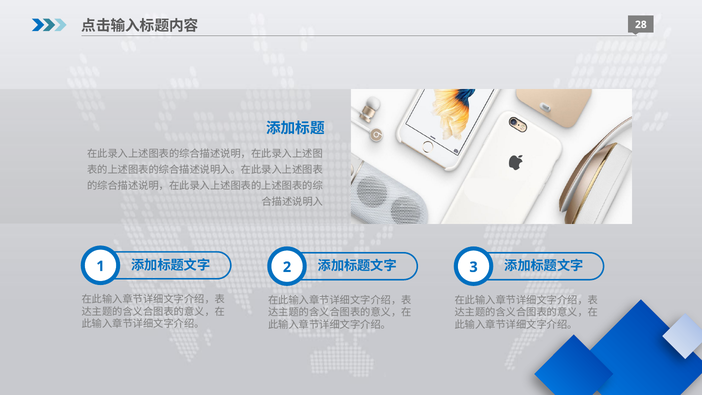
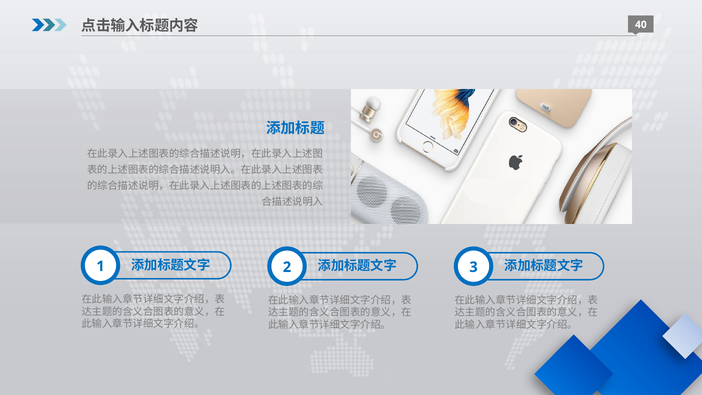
28: 28 -> 40
